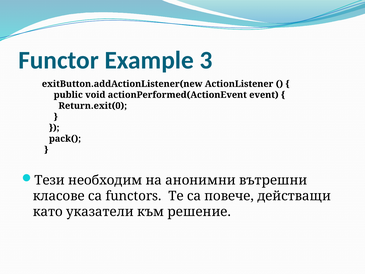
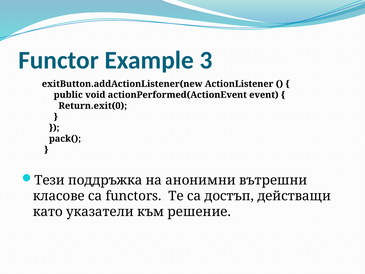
необходим: необходим -> поддръжка
повече: повече -> достъп
